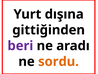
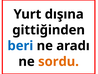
beri colour: purple -> blue
